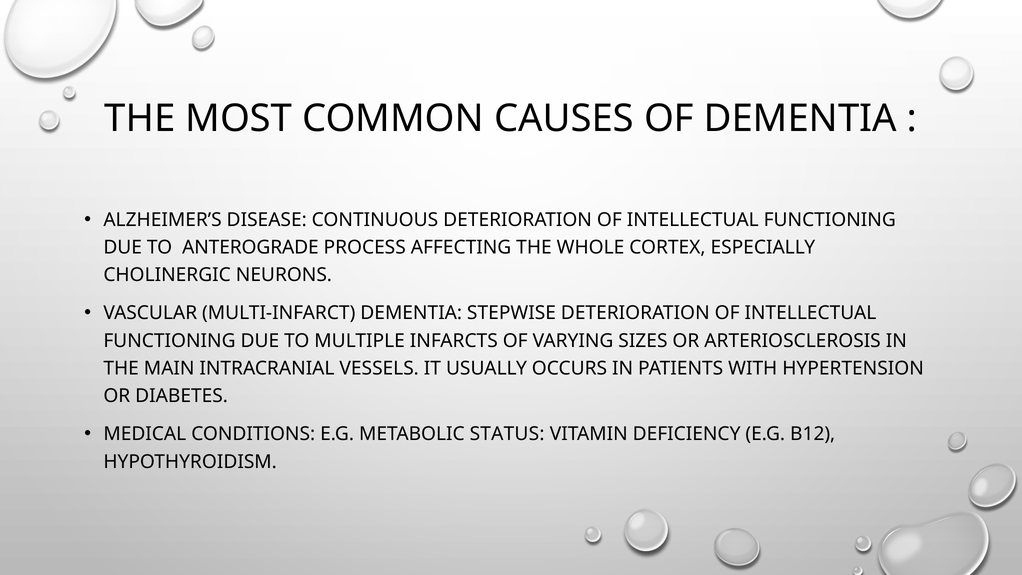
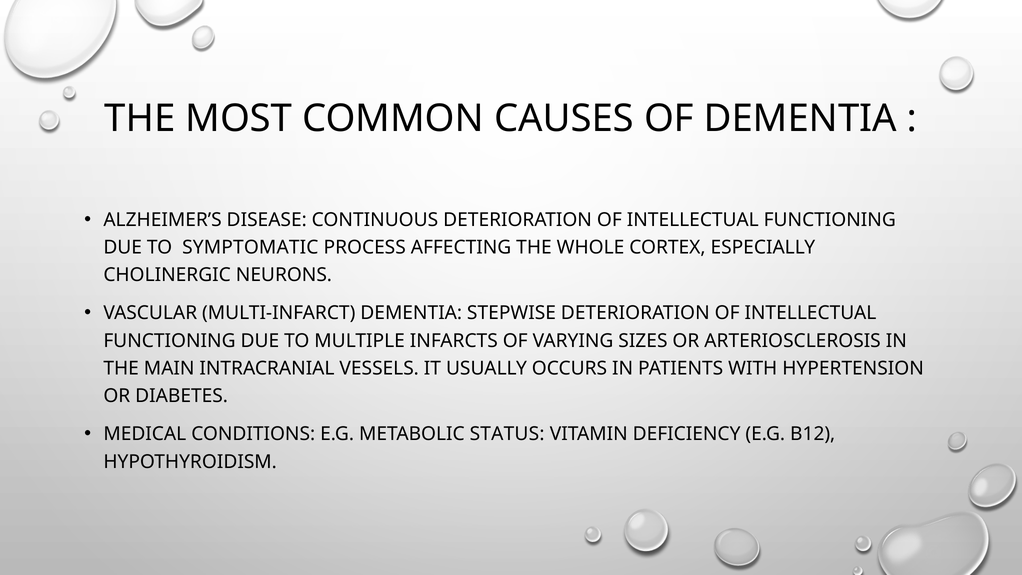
ANTEROGRADE: ANTEROGRADE -> SYMPTOMATIC
